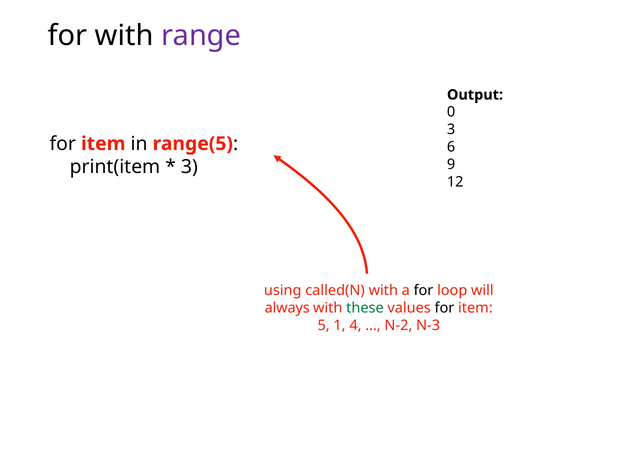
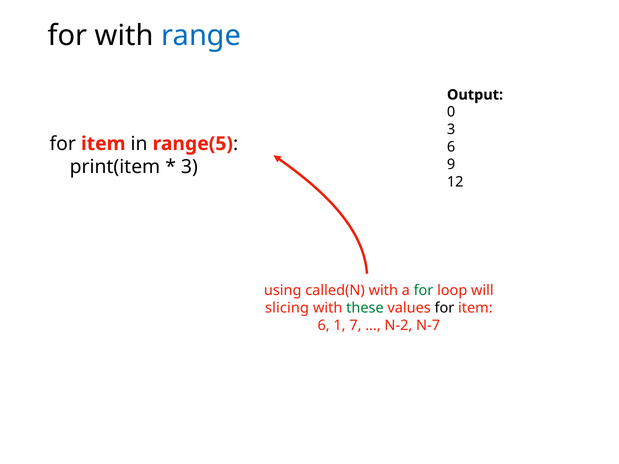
range colour: purple -> blue
for at (423, 291) colour: black -> green
always: always -> slicing
5 at (324, 325): 5 -> 6
4: 4 -> 7
N-3: N-3 -> N-7
